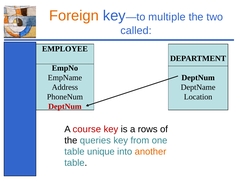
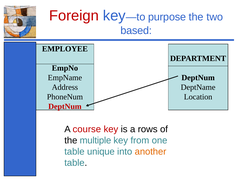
Foreign colour: orange -> red
multiple: multiple -> purpose
called: called -> based
queries: queries -> multiple
